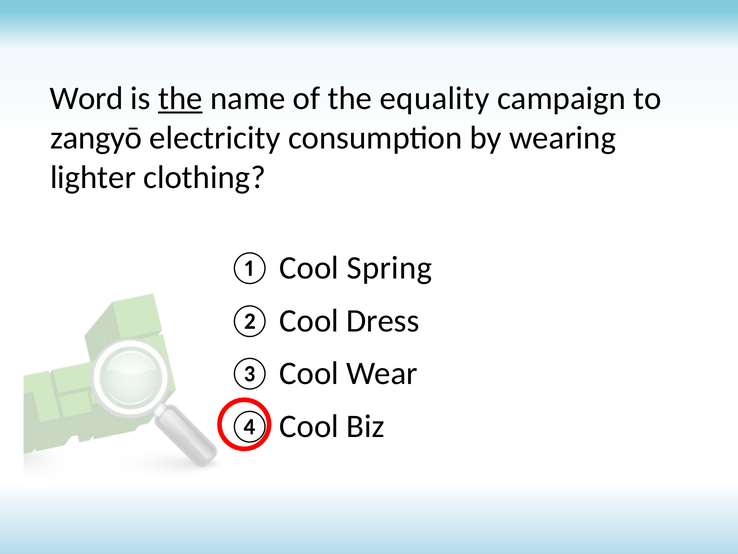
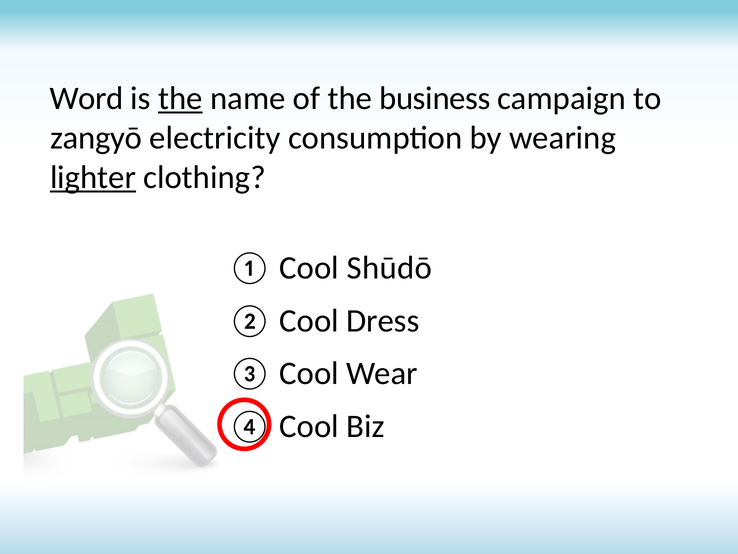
equality: equality -> business
lighter underline: none -> present
Spring: Spring -> Shūdō
